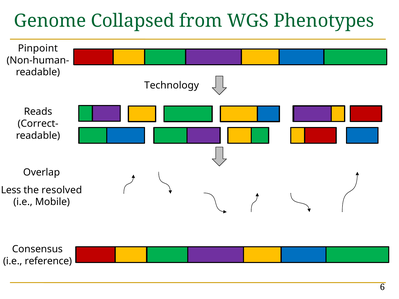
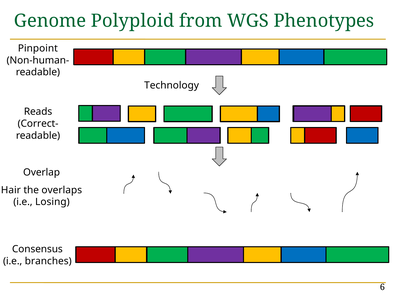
Collapsed: Collapsed -> Polyploid
Less: Less -> Hair
resolved: resolved -> overlaps
Mobile: Mobile -> Losing
reference: reference -> branches
